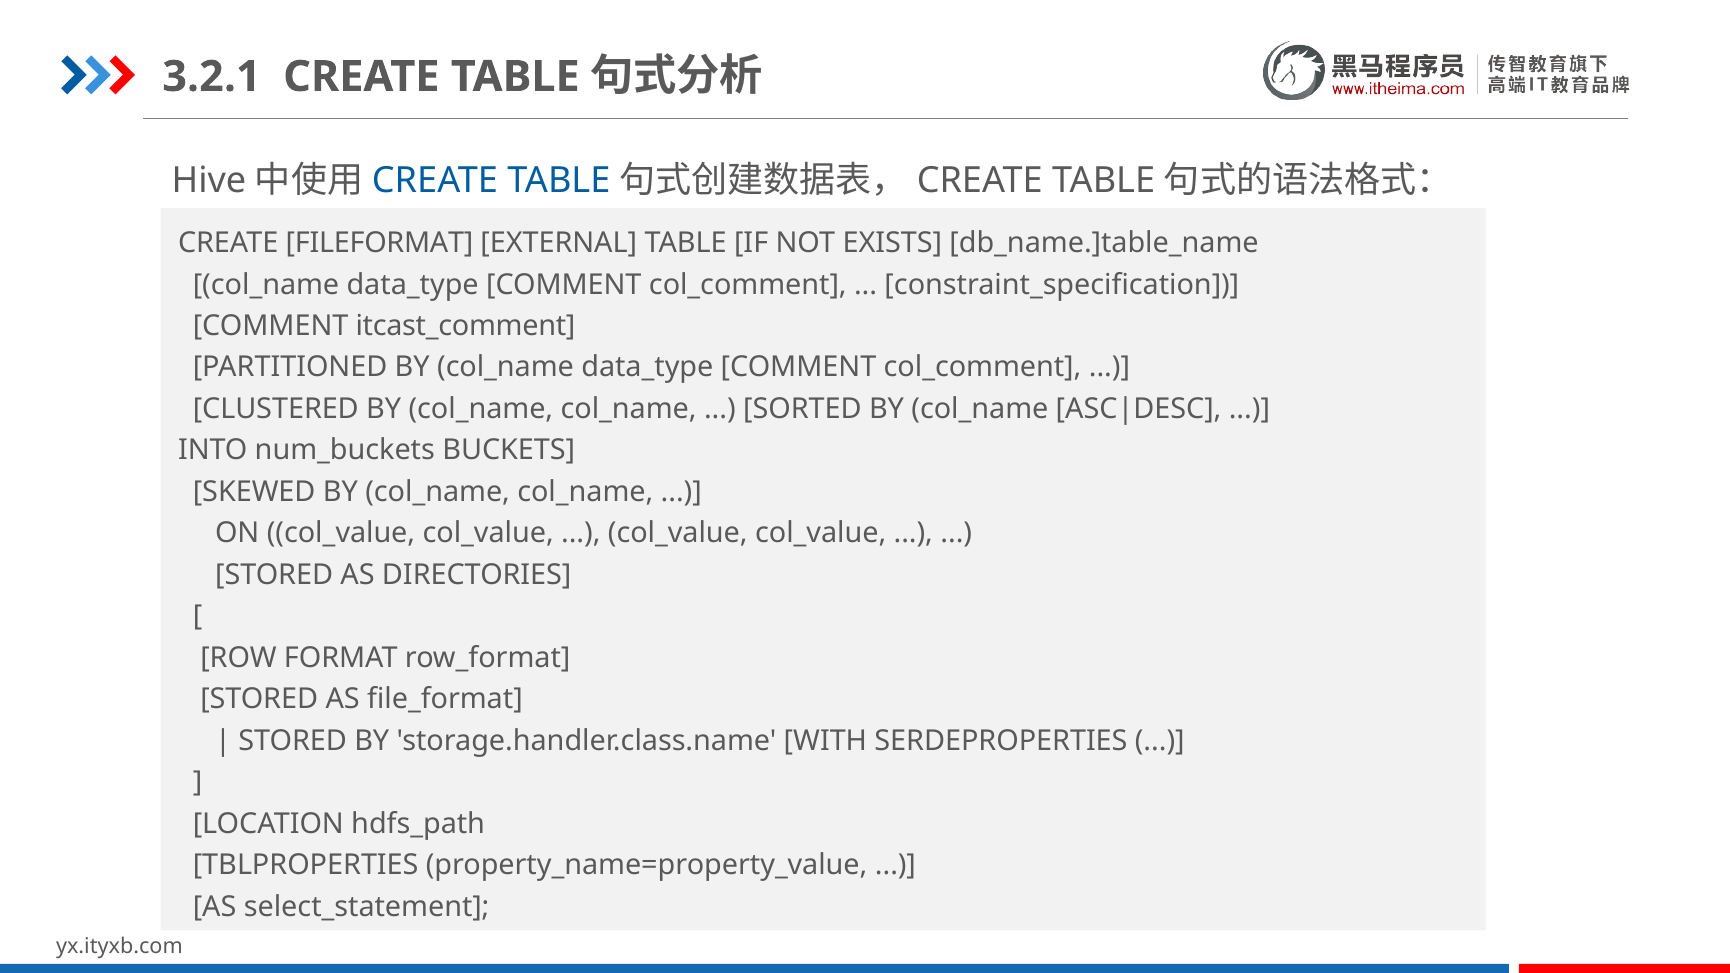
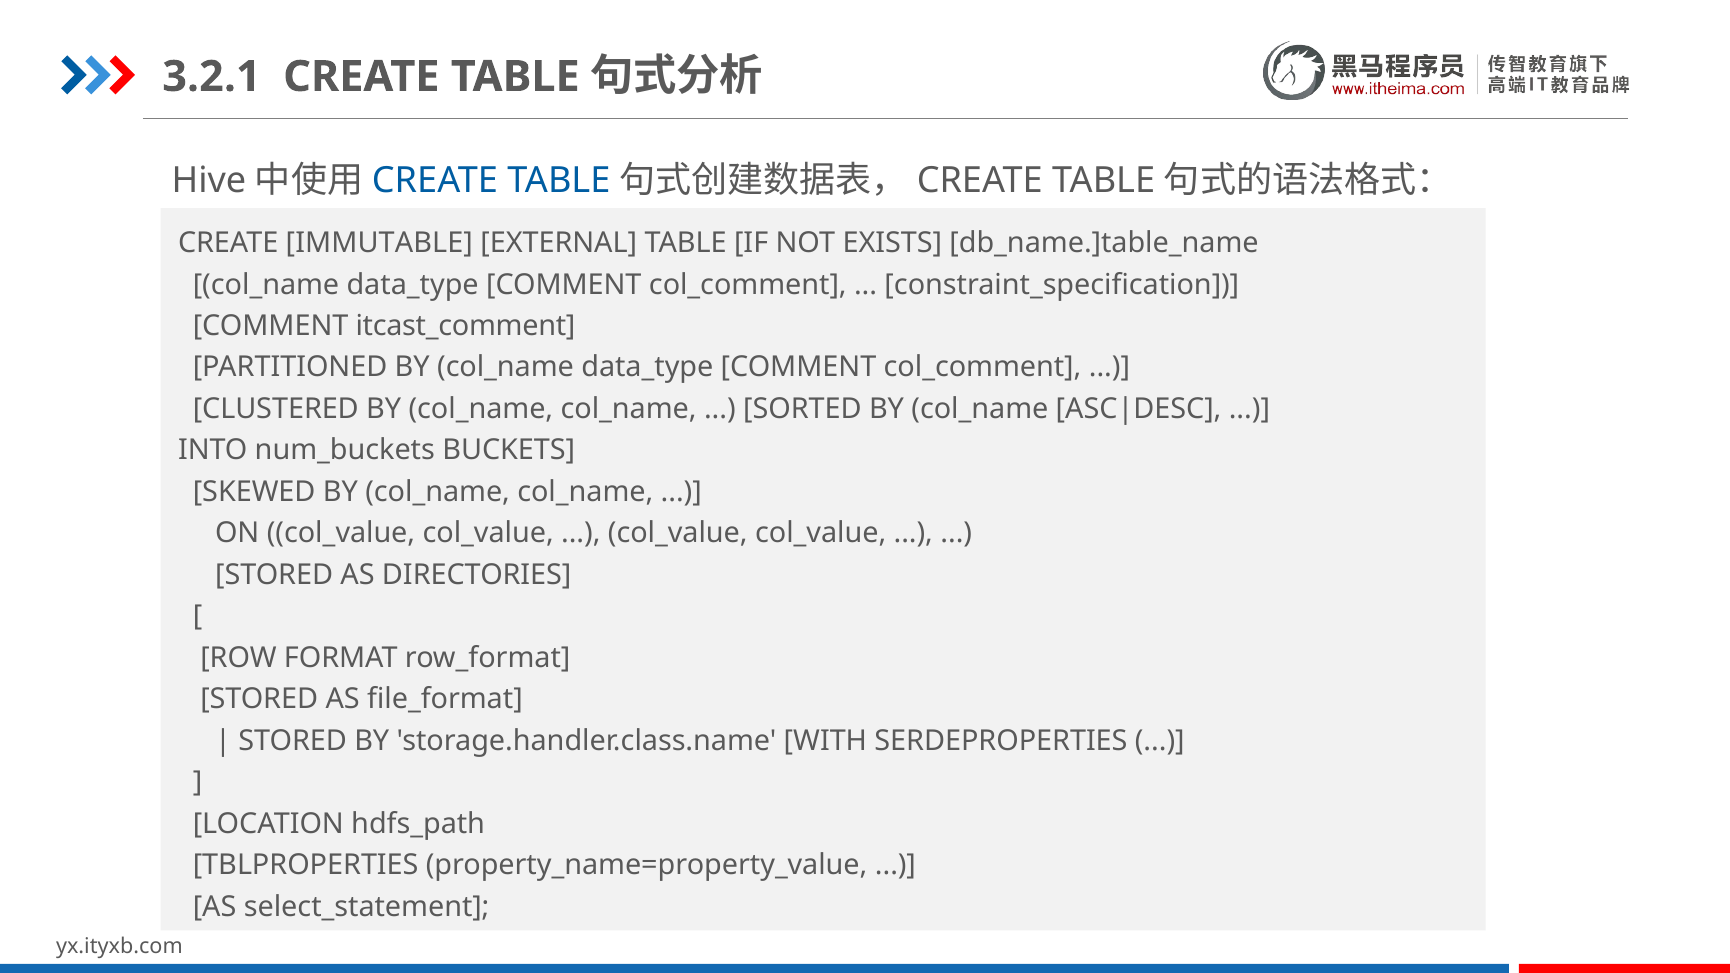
FILEFORMAT: FILEFORMAT -> IMMUTABLE
